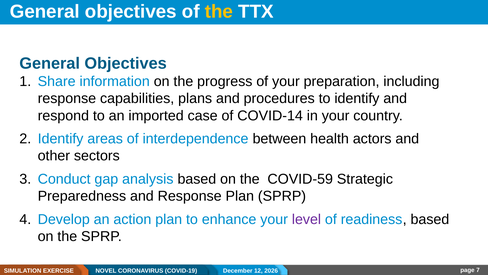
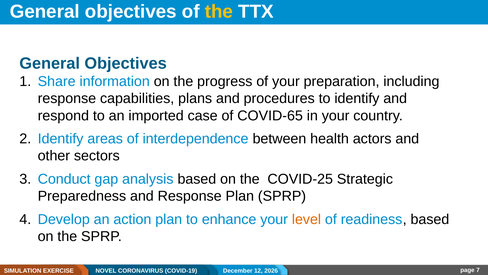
COVID-14: COVID-14 -> COVID-65
COVID-59: COVID-59 -> COVID-25
level colour: purple -> orange
